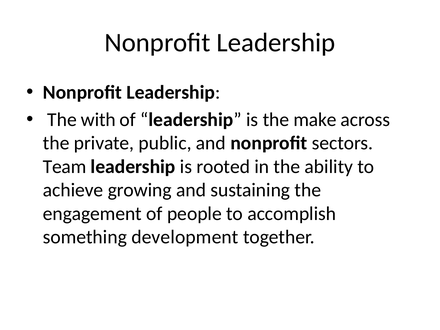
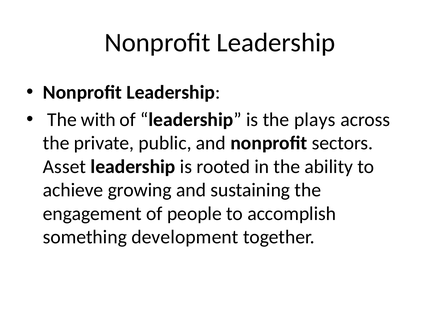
make: make -> plays
Team: Team -> Asset
